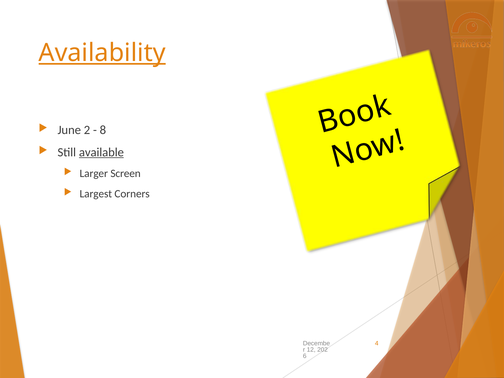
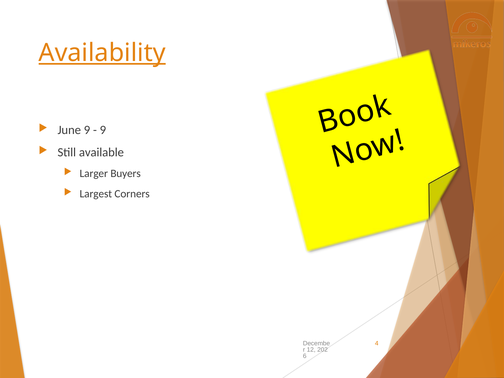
June 2: 2 -> 9
8 at (103, 130): 8 -> 9
available underline: present -> none
Screen: Screen -> Buyers
